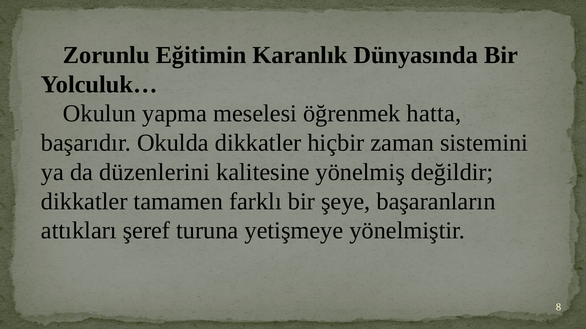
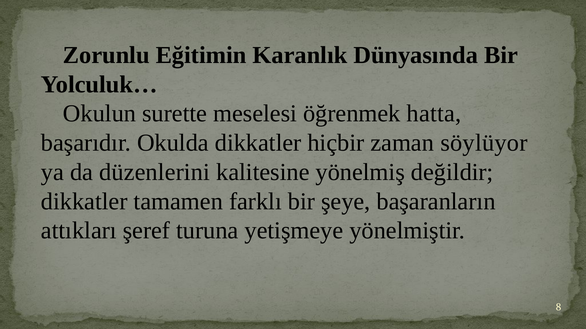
yapma: yapma -> surette
sistemini: sistemini -> söylüyor
